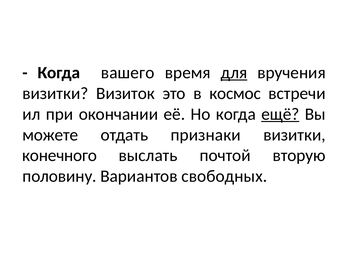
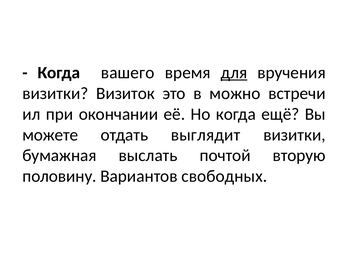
космос: космос -> можно
ещё underline: present -> none
признаки: признаки -> выглядит
конечного: конечного -> бумажная
